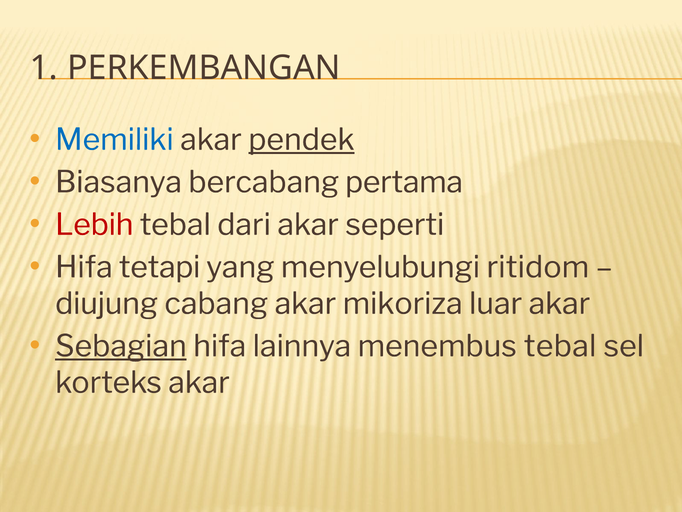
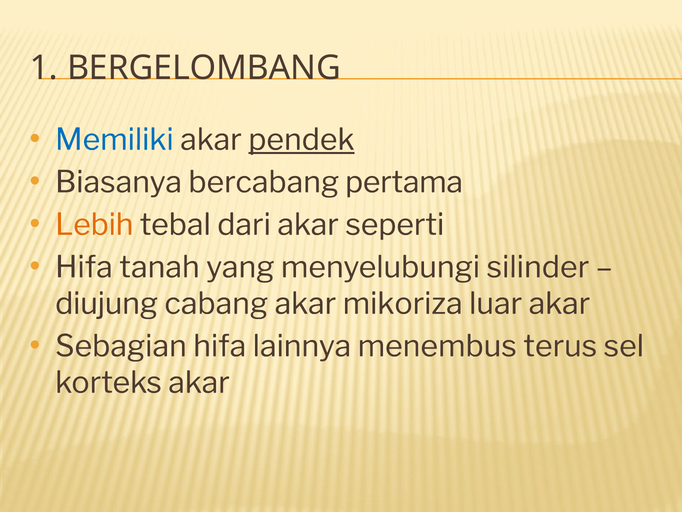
PERKEMBANGAN: PERKEMBANGAN -> BERGELOMBANG
Lebih colour: red -> orange
tetapi: tetapi -> tanah
ritidom: ritidom -> silinder
Sebagian underline: present -> none
menembus tebal: tebal -> terus
